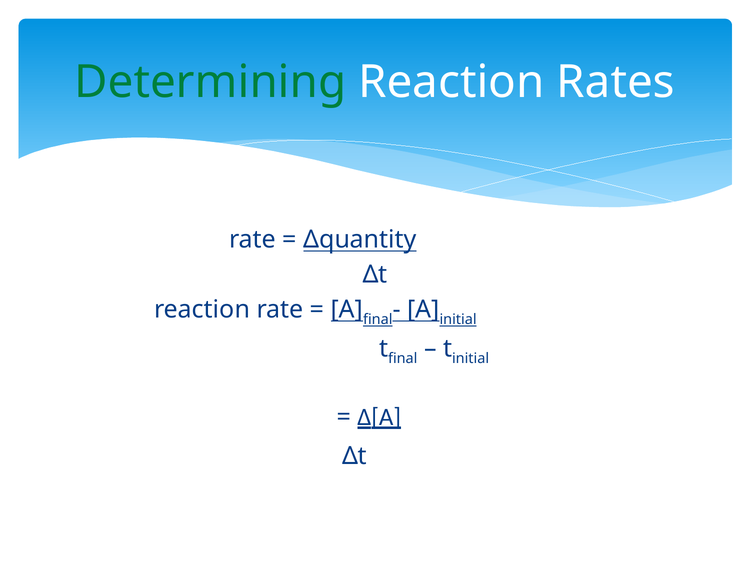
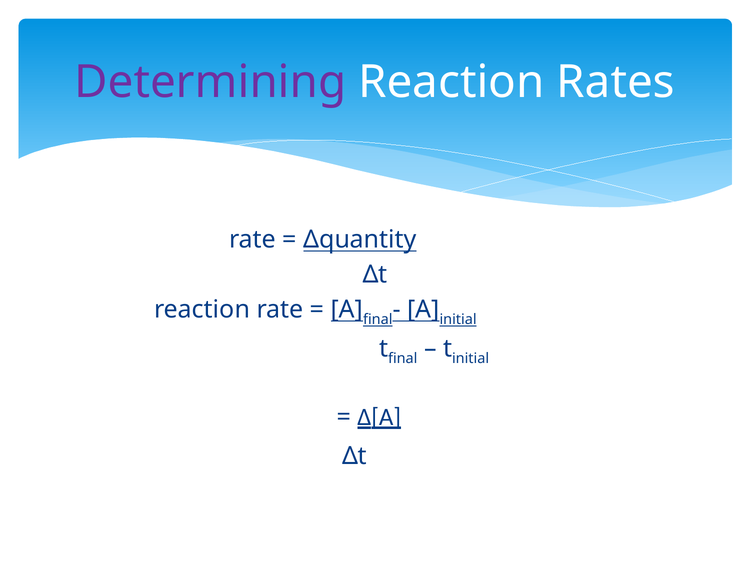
Determining colour: green -> purple
